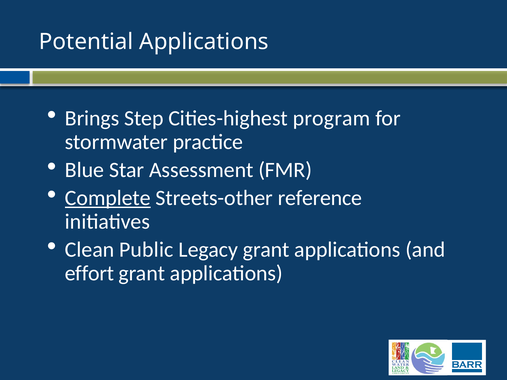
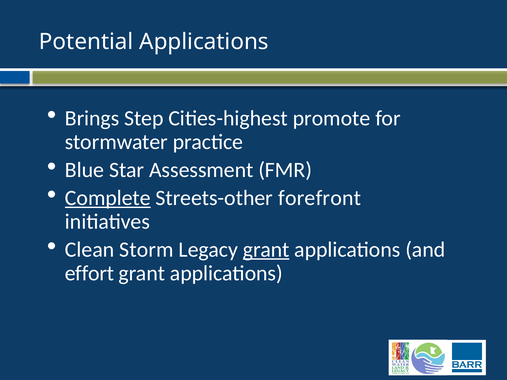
program: program -> promote
reference: reference -> forefront
Public: Public -> Storm
grant at (266, 250) underline: none -> present
